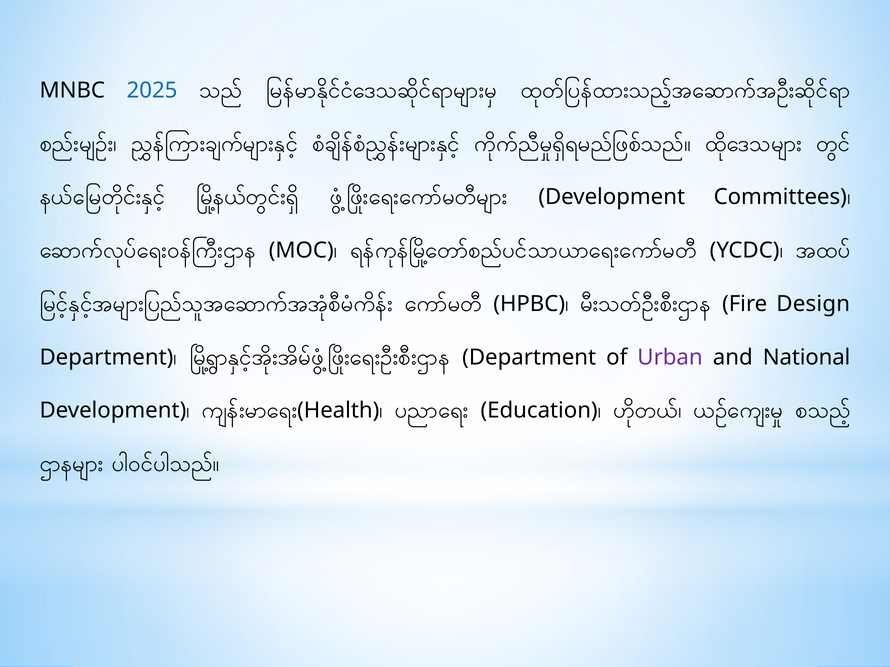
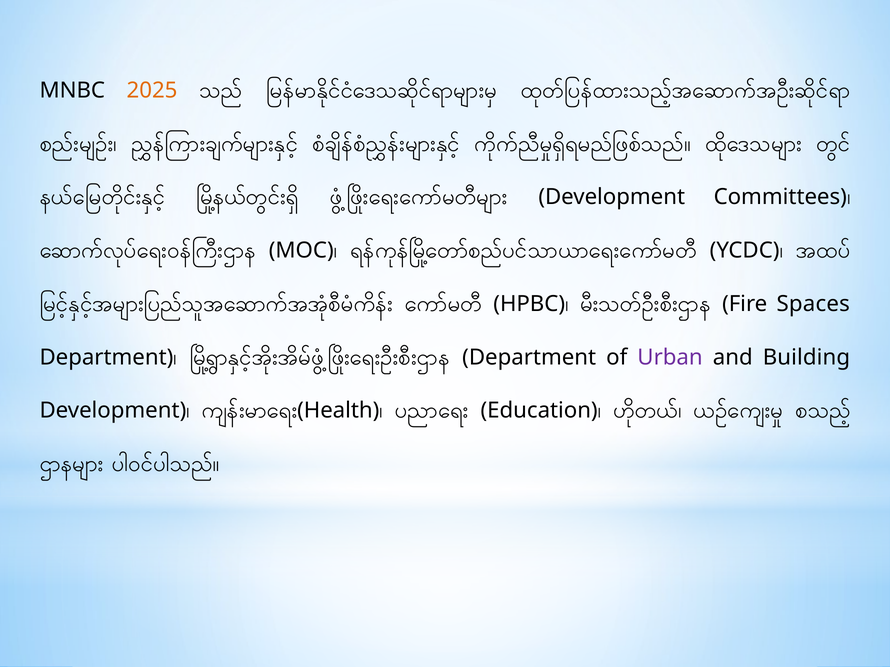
2025 colour: blue -> orange
Design: Design -> Spaces
National: National -> Building
